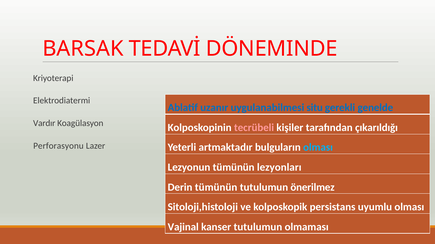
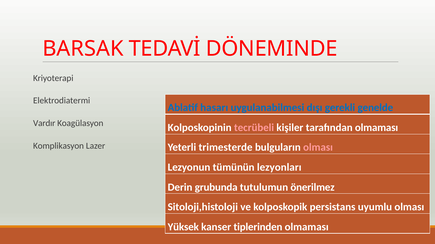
uzanır: uzanır -> hasarı
situ: situ -> dışı
tarafından çıkarıldığı: çıkarıldığı -> olmaması
Perforasyonu: Perforasyonu -> Komplikasyon
artmaktadır: artmaktadır -> trimesterde
olması at (318, 148) colour: light blue -> pink
Derin tümünün: tümünün -> grubunda
Vajinal: Vajinal -> Yüksek
kanser tutulumun: tutulumun -> tiplerinden
